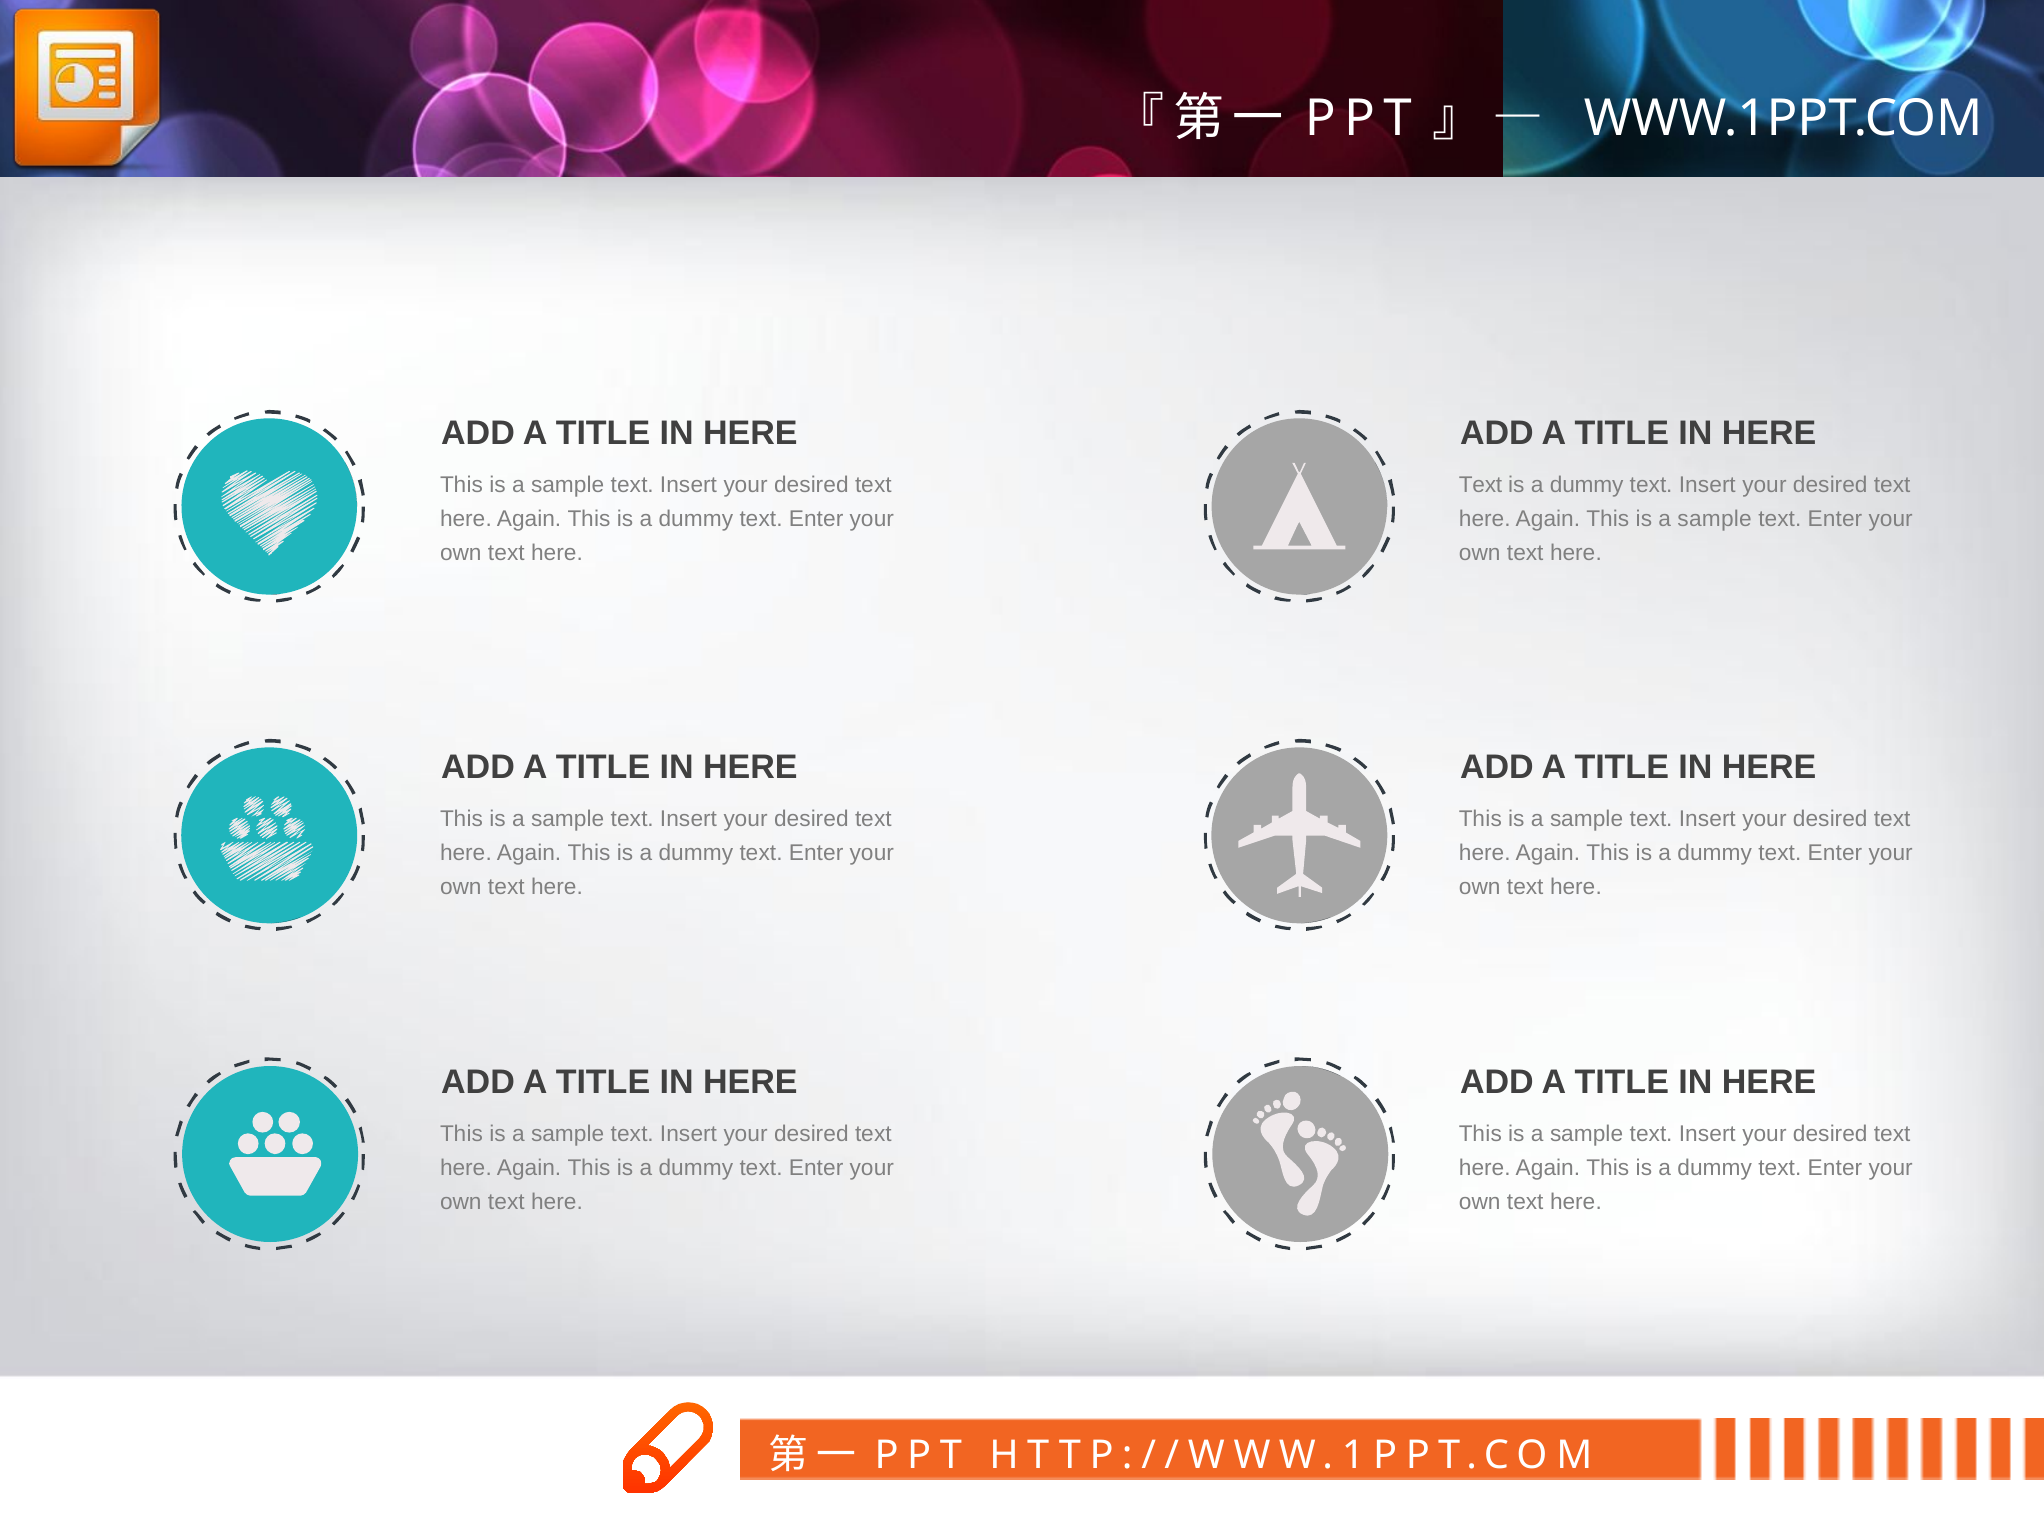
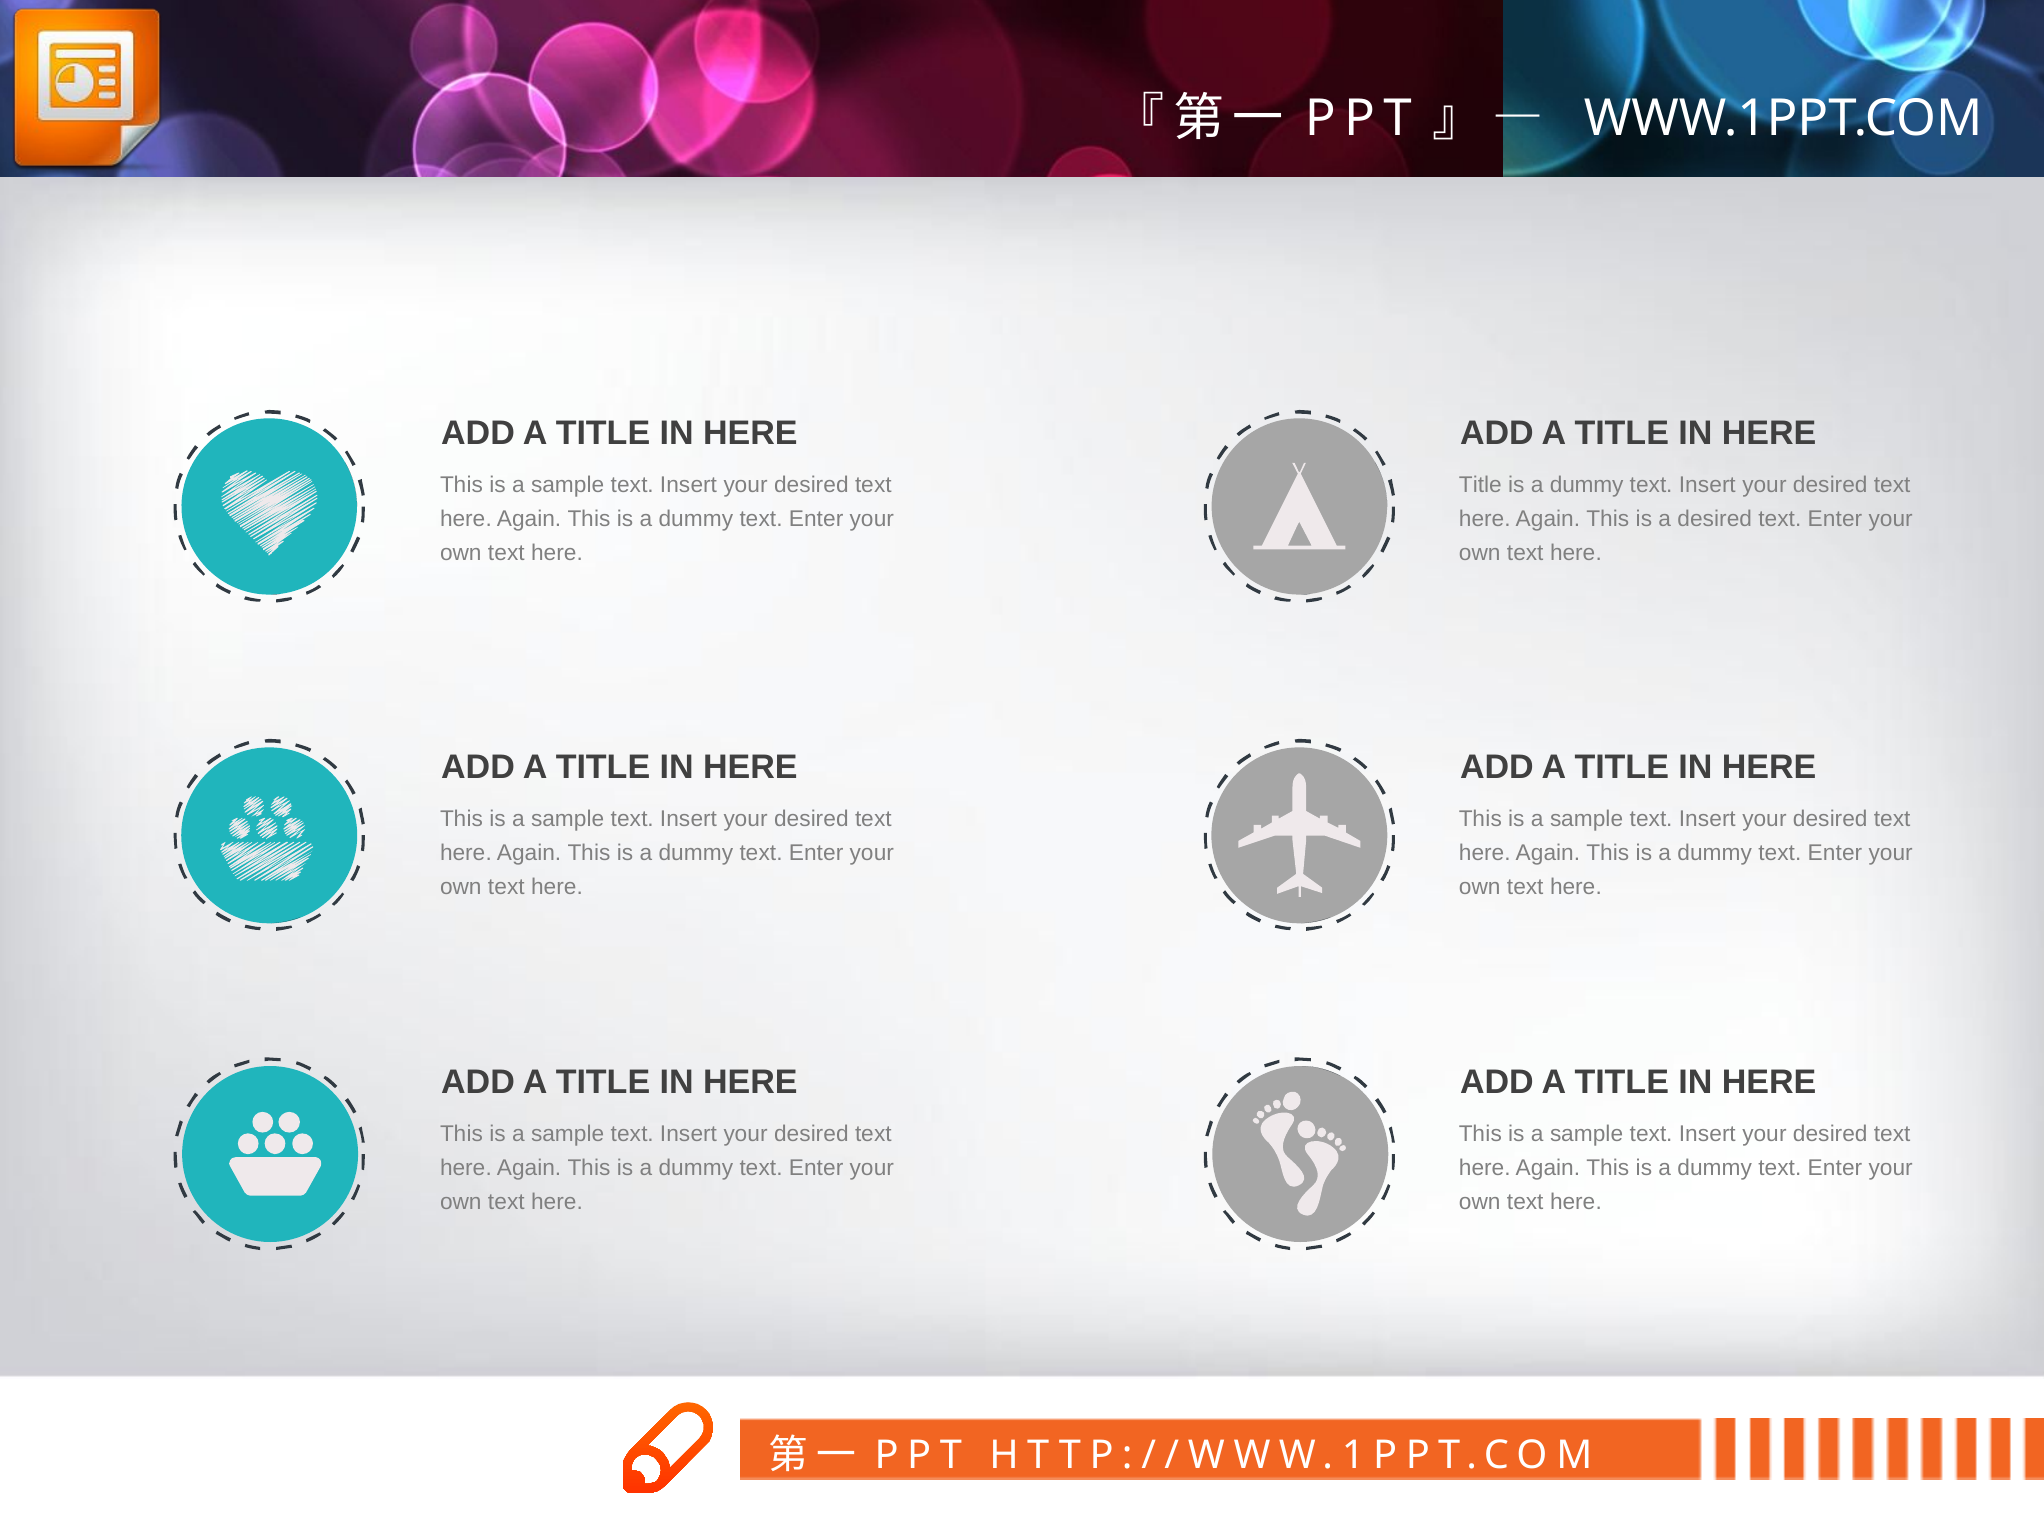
Text at (1480, 485): Text -> Title
sample at (1715, 519): sample -> desired
